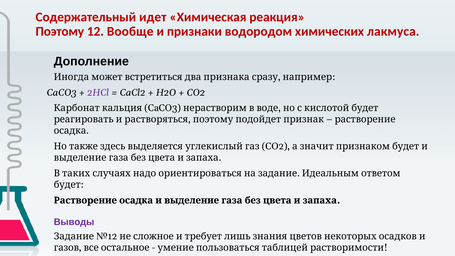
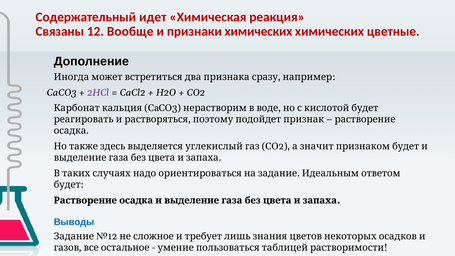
Поэтому: Поэтому -> Связаны
признаки водородом: водородом -> химических
лакмуса: лакмуса -> цветные
Выводы colour: purple -> blue
